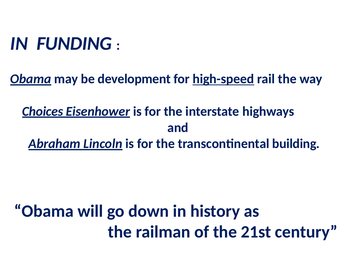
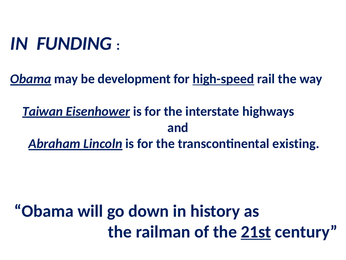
Choices: Choices -> Taiwan
building: building -> existing
21st underline: none -> present
